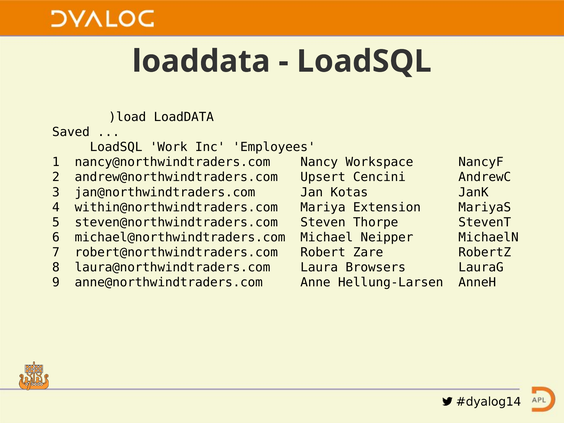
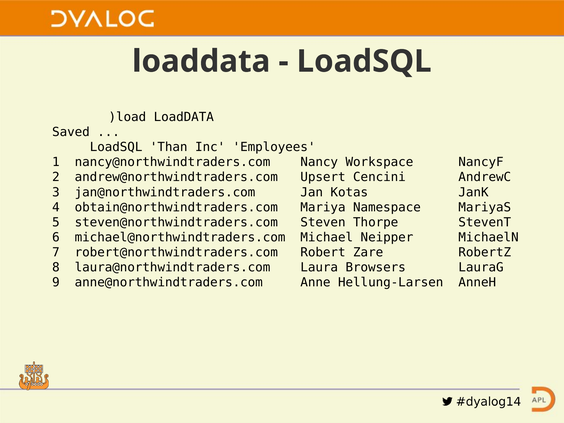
Work: Work -> Than
within@northwindtraders.com: within@northwindtraders.com -> obtain@northwindtraders.com
Extension: Extension -> Namespace
